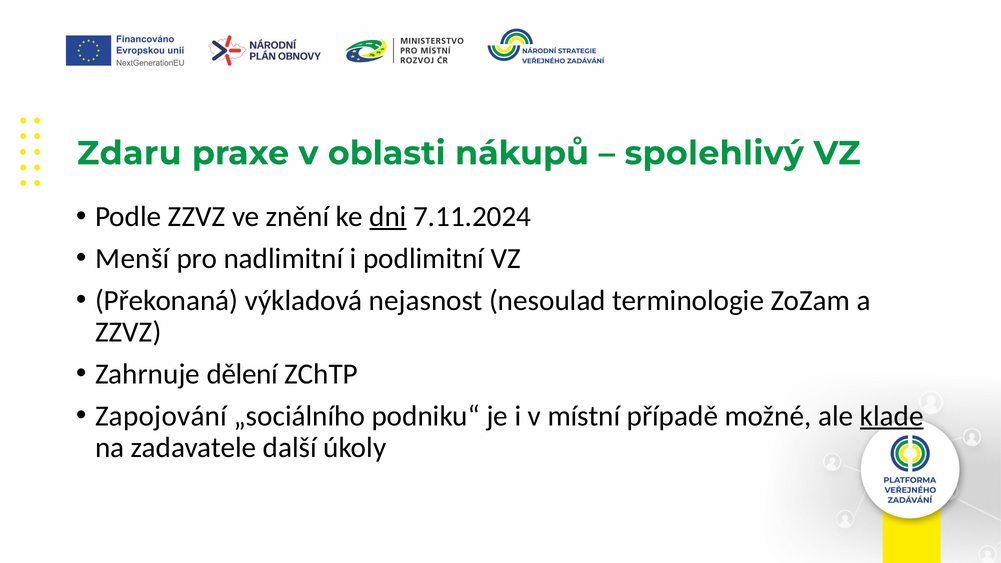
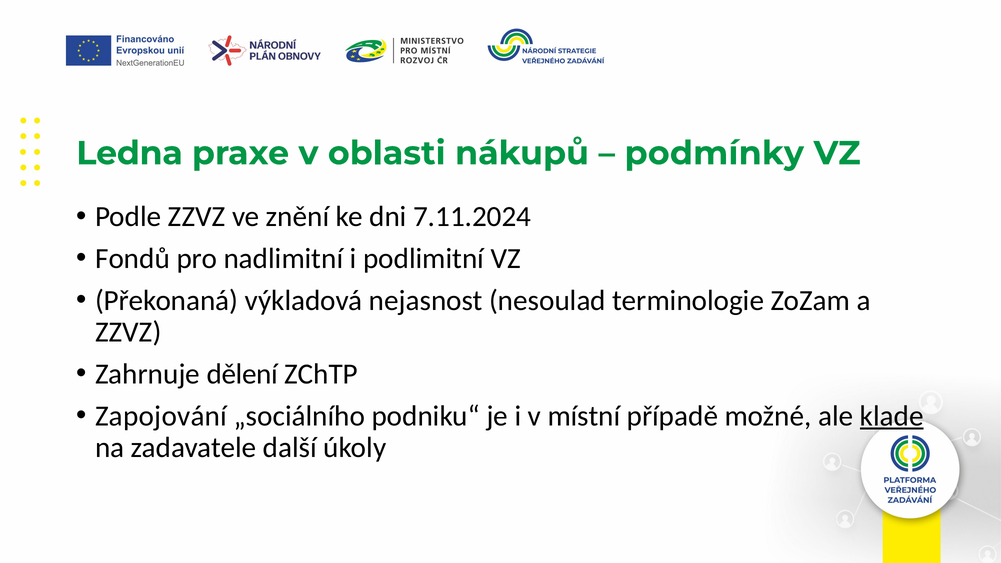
Zdaru: Zdaru -> Ledna
spolehlivý: spolehlivý -> podmínky
dni underline: present -> none
Menší: Menší -> Fondů
